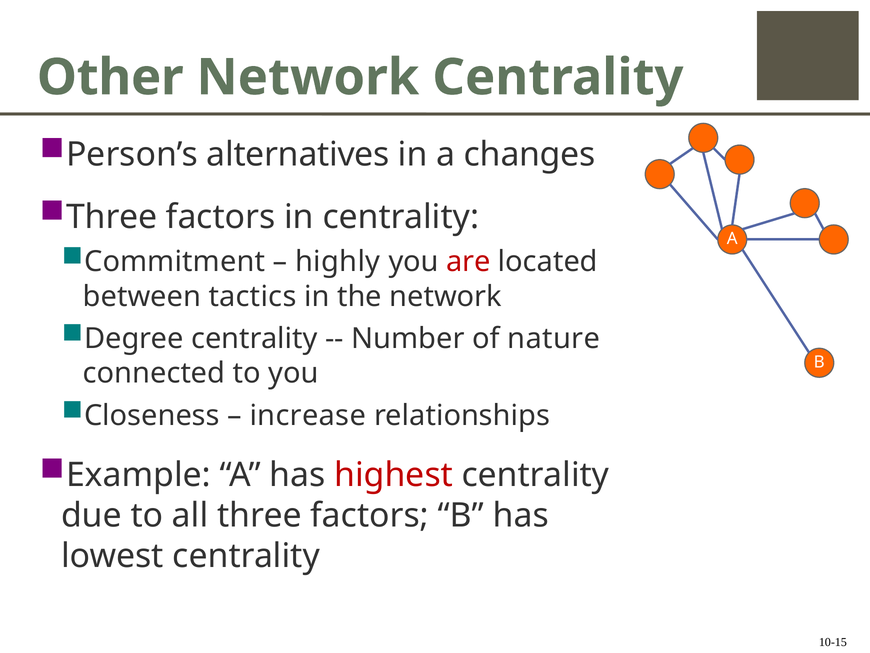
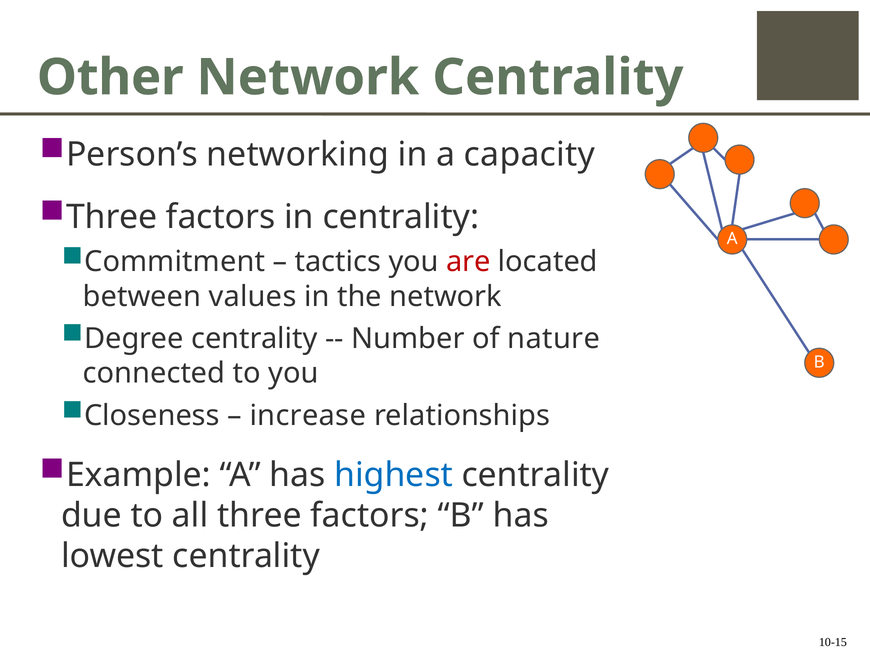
alternatives: alternatives -> networking
changes: changes -> capacity
highly: highly -> tactics
tactics: tactics -> values
highest colour: red -> blue
